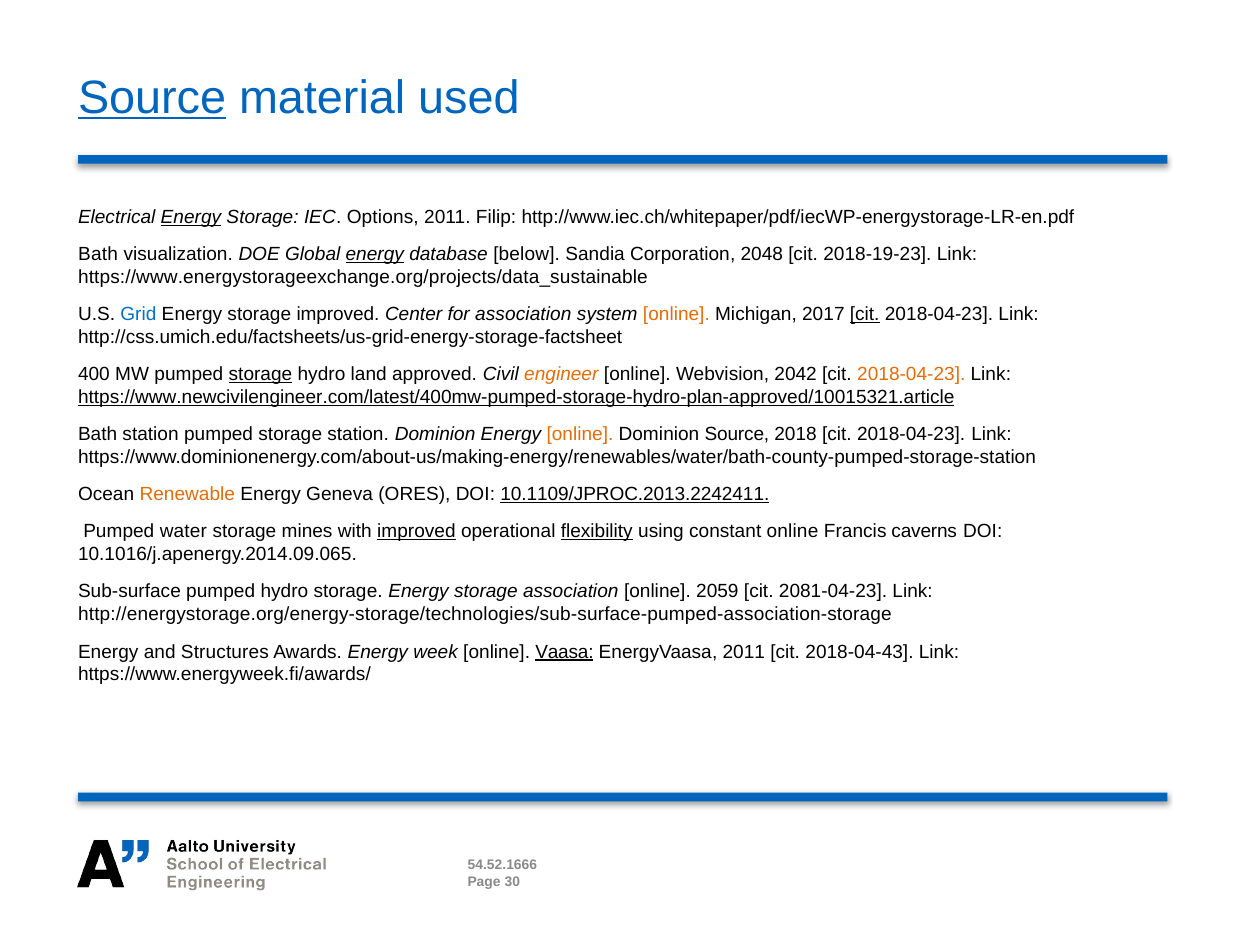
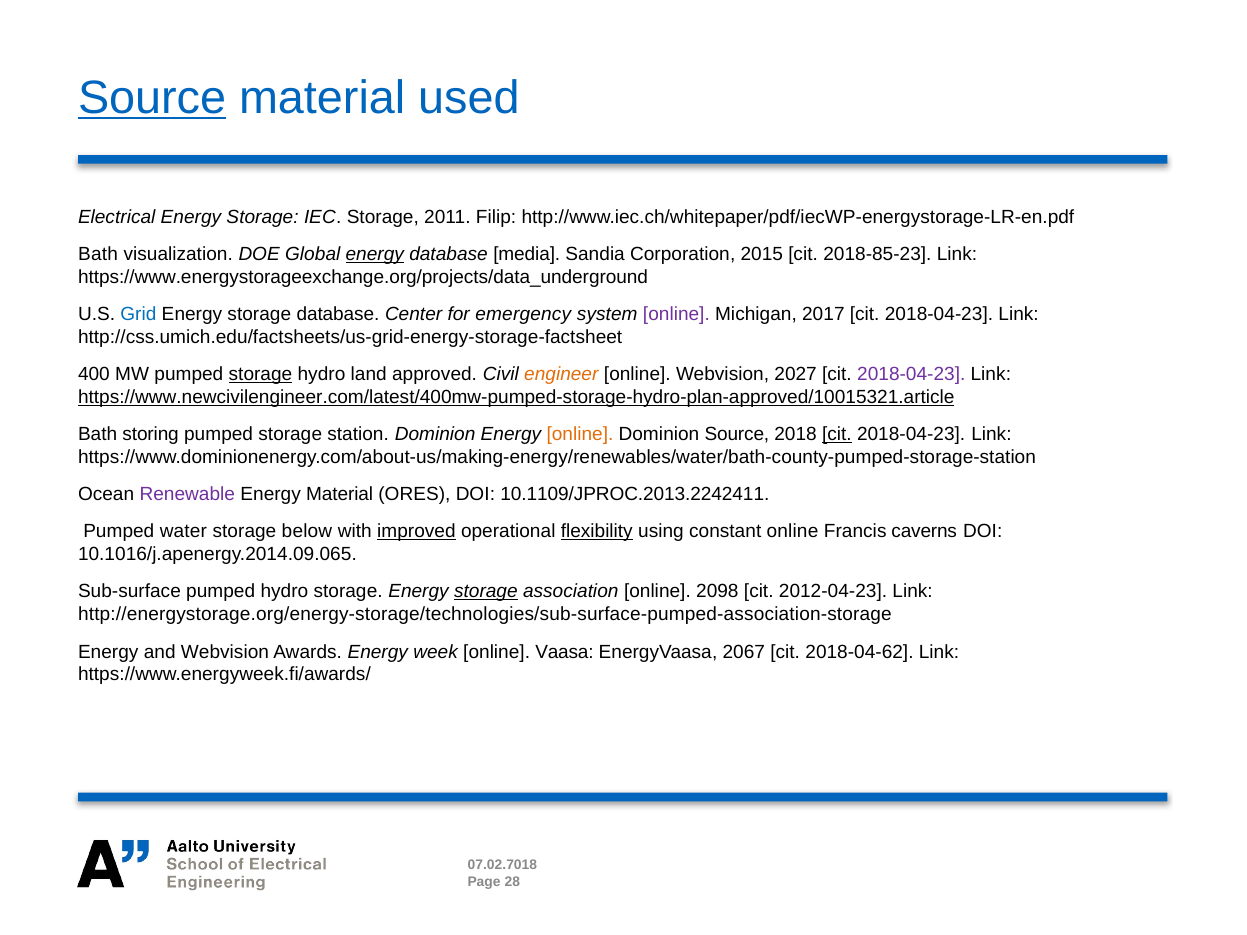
Energy at (191, 217) underline: present -> none
IEC Options: Options -> Storage
below: below -> media
2048: 2048 -> 2015
2018-19-23: 2018-19-23 -> 2018-85-23
https://www.energystorageexchange.org/projects/data_sustainable: https://www.energystorageexchange.org/projects/data_sustainable -> https://www.energystorageexchange.org/projects/data_underground
storage improved: improved -> database
for association: association -> emergency
online at (676, 314) colour: orange -> purple
cit at (865, 314) underline: present -> none
2042: 2042 -> 2027
2018-04-23 at (911, 374) colour: orange -> purple
Bath station: station -> storing
cit at (837, 434) underline: none -> present
Renewable colour: orange -> purple
Energy Geneva: Geneva -> Material
10.1109/JPROC.2013.2242411 underline: present -> none
mines: mines -> below
storage at (486, 592) underline: none -> present
2059: 2059 -> 2098
2081-04-23: 2081-04-23 -> 2012-04-23
and Structures: Structures -> Webvision
Vaasa underline: present -> none
EnergyVaasa 2011: 2011 -> 2067
2018-04-43: 2018-04-43 -> 2018-04-62
54.52.1666: 54.52.1666 -> 07.02.7018
30: 30 -> 28
